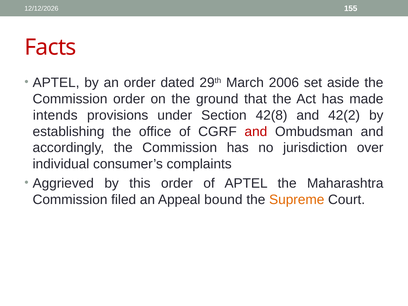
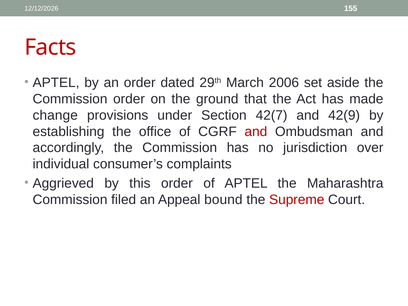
intends: intends -> change
42(8: 42(8 -> 42(7
42(2: 42(2 -> 42(9
Supreme colour: orange -> red
